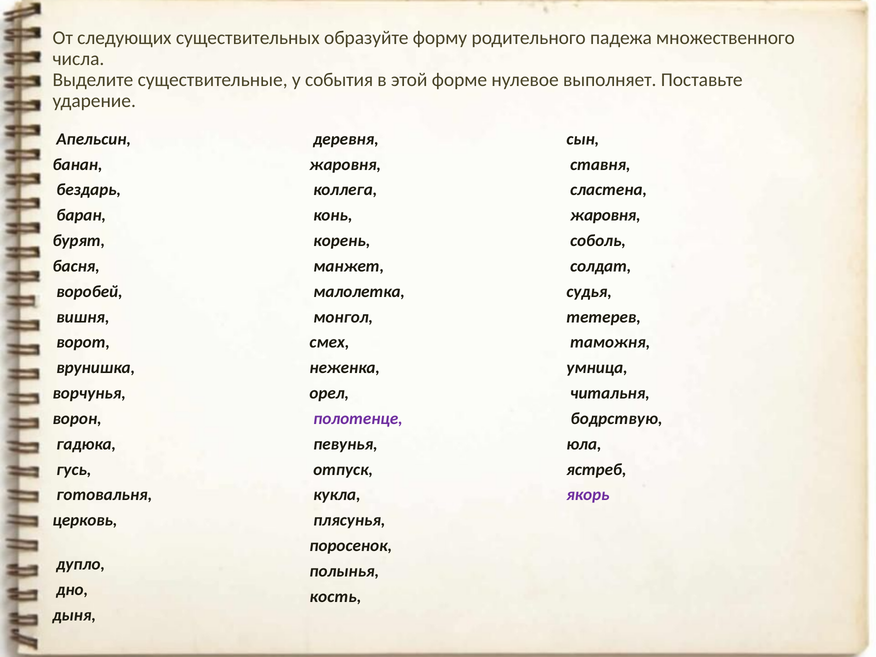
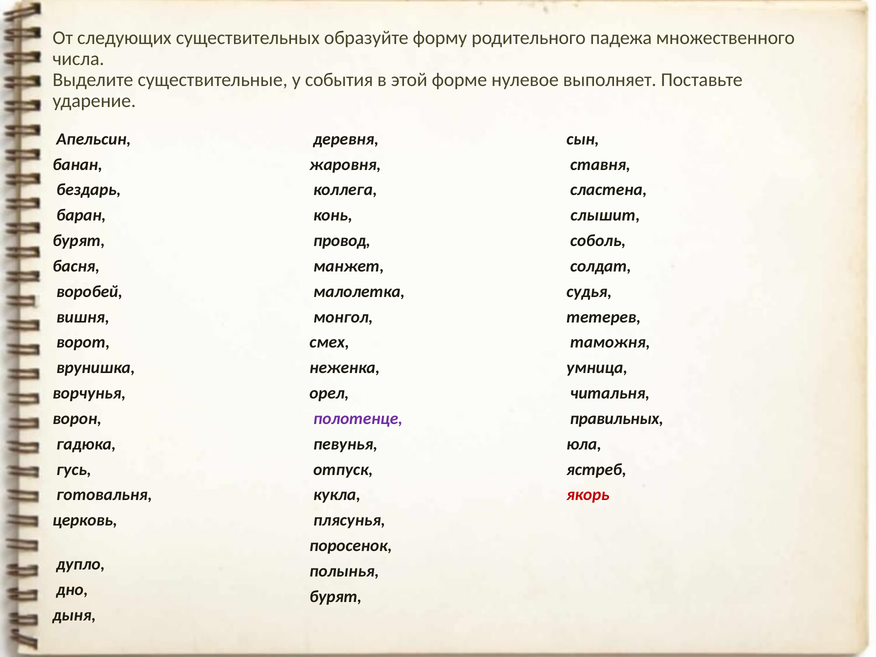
жаровня at (605, 215): жаровня -> слышит
корень: корень -> провод
бодрствую: бодрствую -> правильных
якорь colour: purple -> red
кость at (335, 597): кость -> бурят
